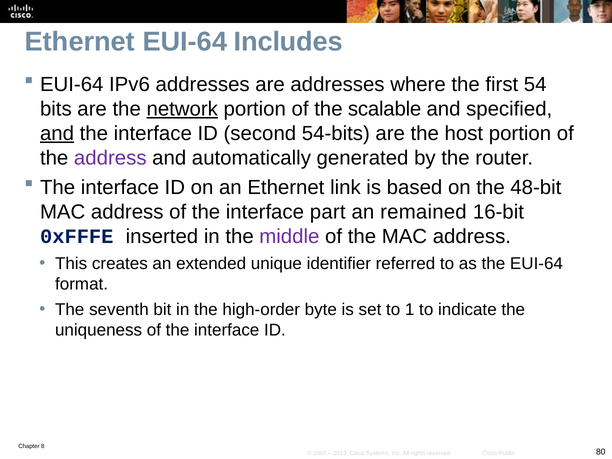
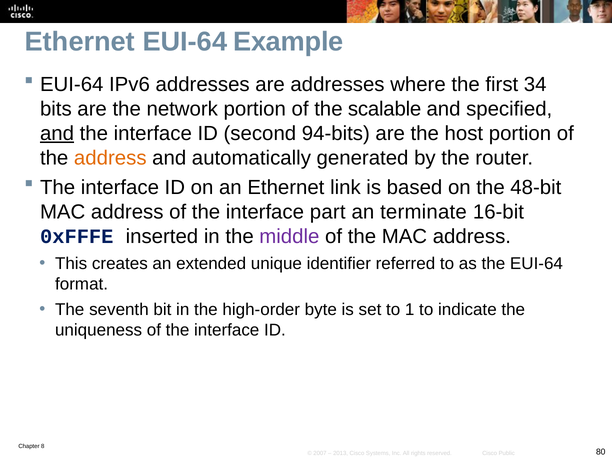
Includes: Includes -> Example
54: 54 -> 34
network underline: present -> none
54-bits: 54-bits -> 94-bits
address at (110, 158) colour: purple -> orange
remained: remained -> terminate
